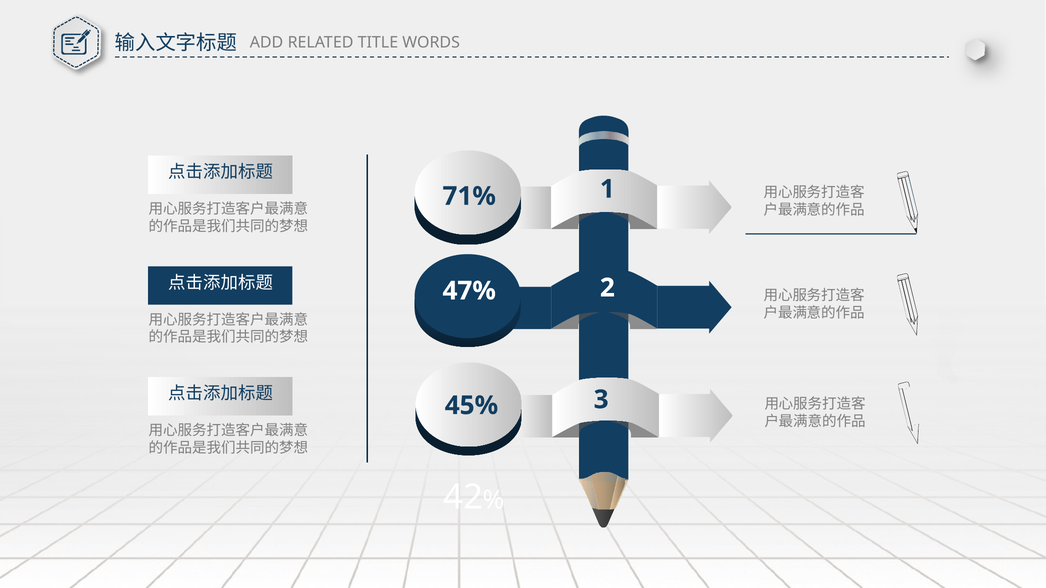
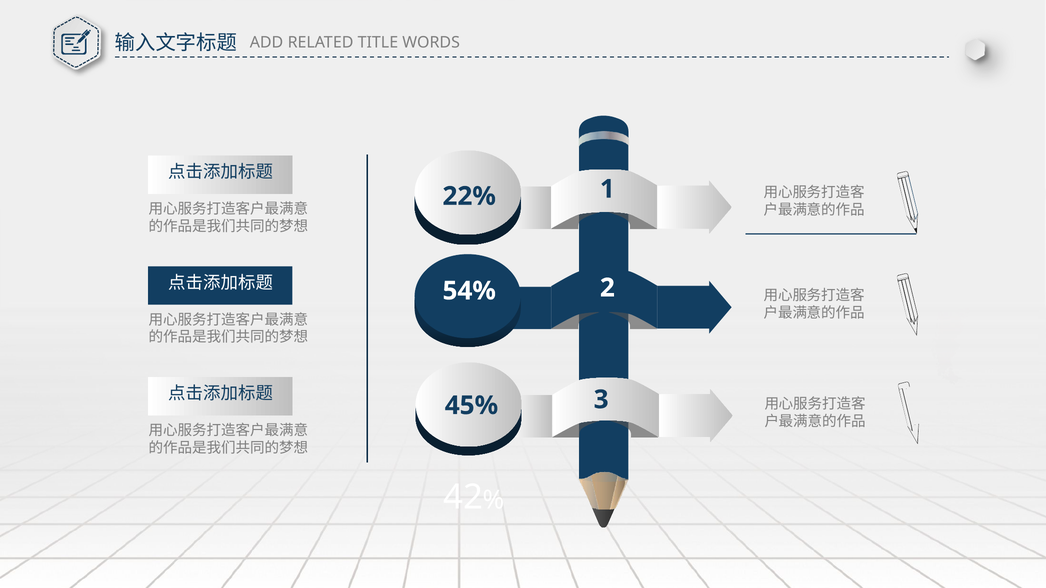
71%: 71% -> 22%
47%: 47% -> 54%
